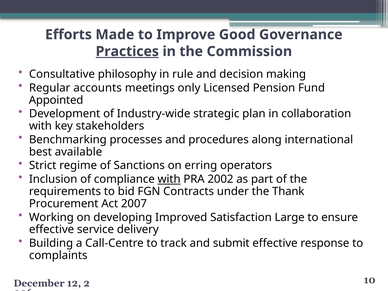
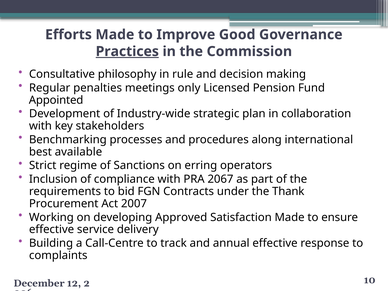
accounts: accounts -> penalties
with at (169, 179) underline: present -> none
2002: 2002 -> 2067
Improved: Improved -> Approved
Satisfaction Large: Large -> Made
submit: submit -> annual
